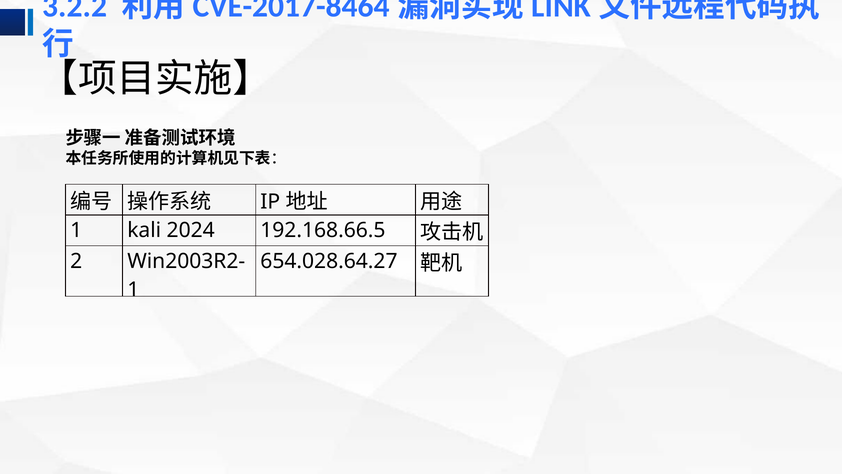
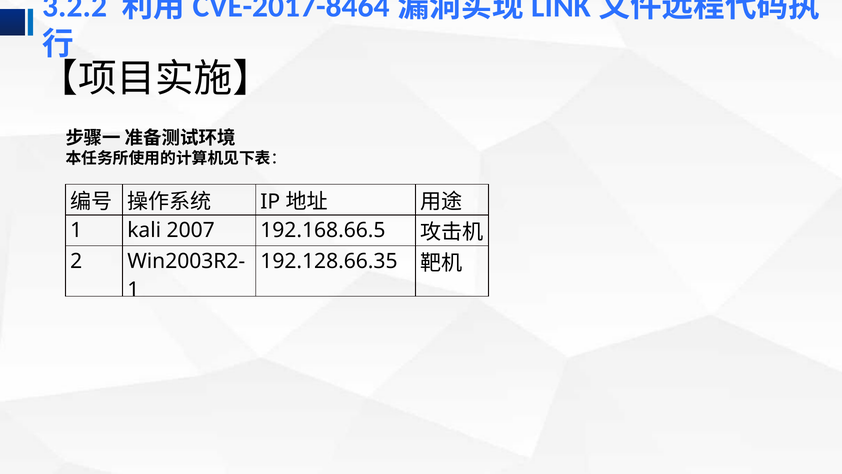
2024: 2024 -> 2007
654.028.64.27: 654.028.64.27 -> 192.128.66.35
